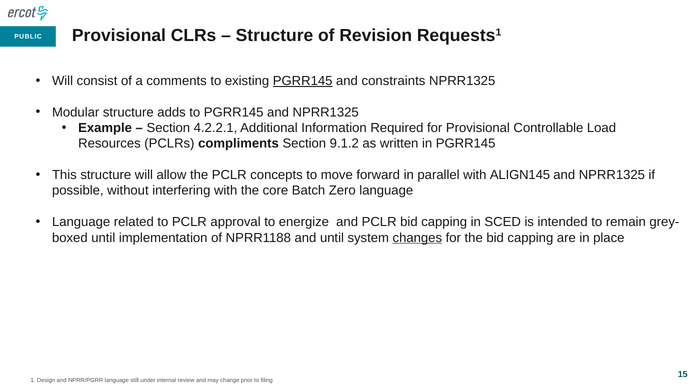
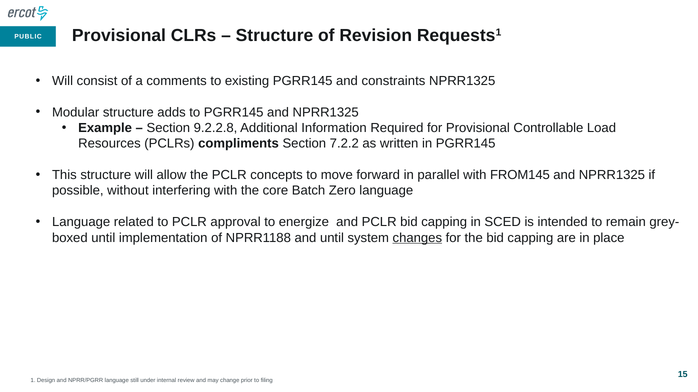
PGRR145 at (303, 81) underline: present -> none
4.2.2.1: 4.2.2.1 -> 9.2.2.8
9.1.2: 9.1.2 -> 7.2.2
ALIGN145: ALIGN145 -> FROM145
